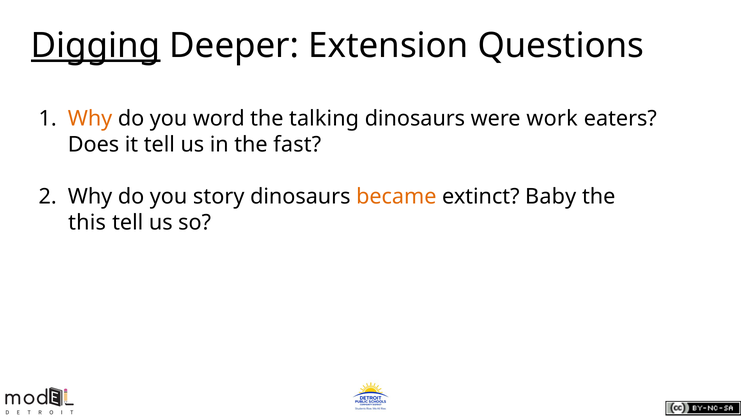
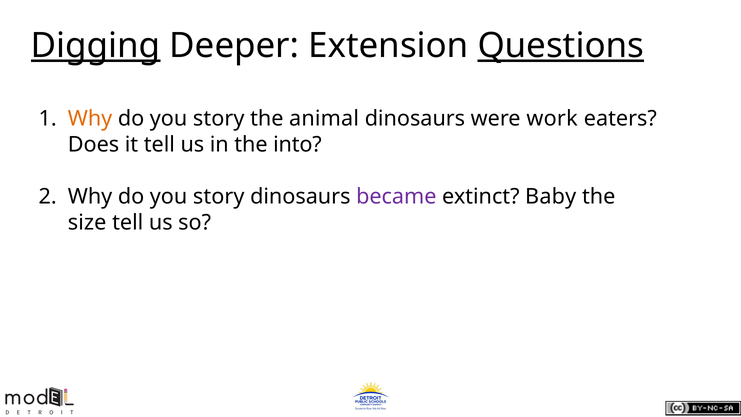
Questions underline: none -> present
word at (219, 119): word -> story
talking: talking -> animal
fast: fast -> into
became colour: orange -> purple
this: this -> size
